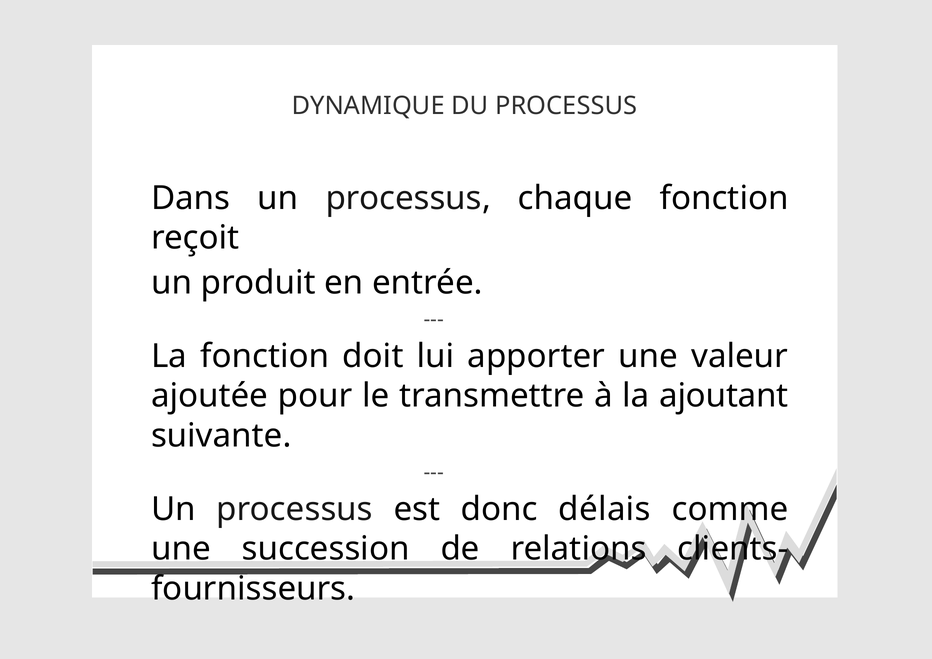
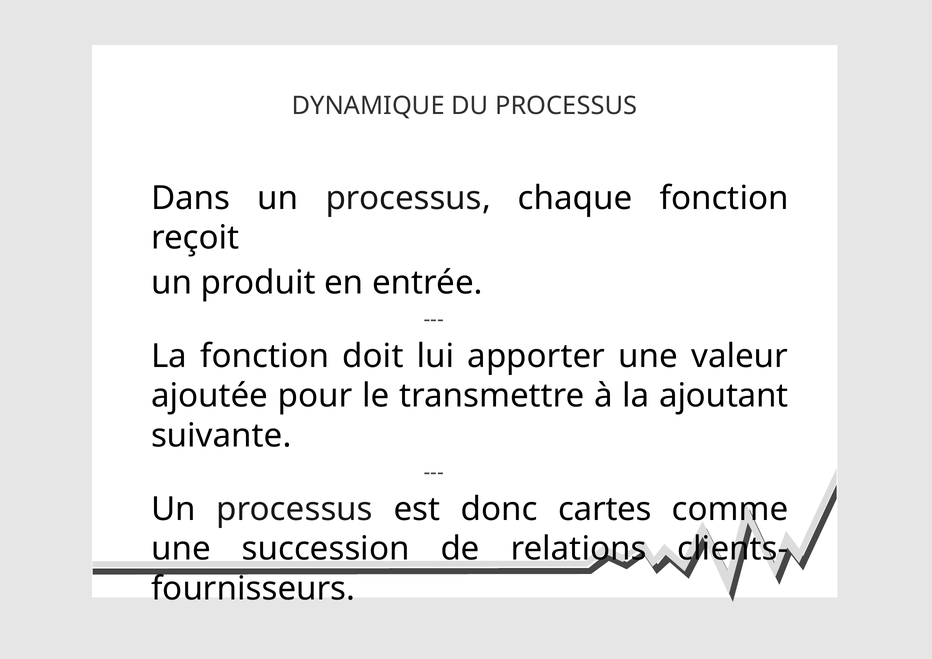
délais: délais -> cartes
